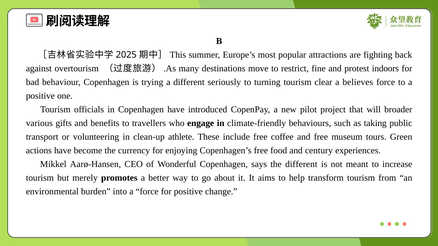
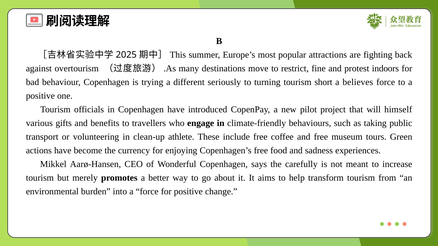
clear: clear -> short
broader: broader -> himself
century: century -> sadness
the different: different -> carefully
